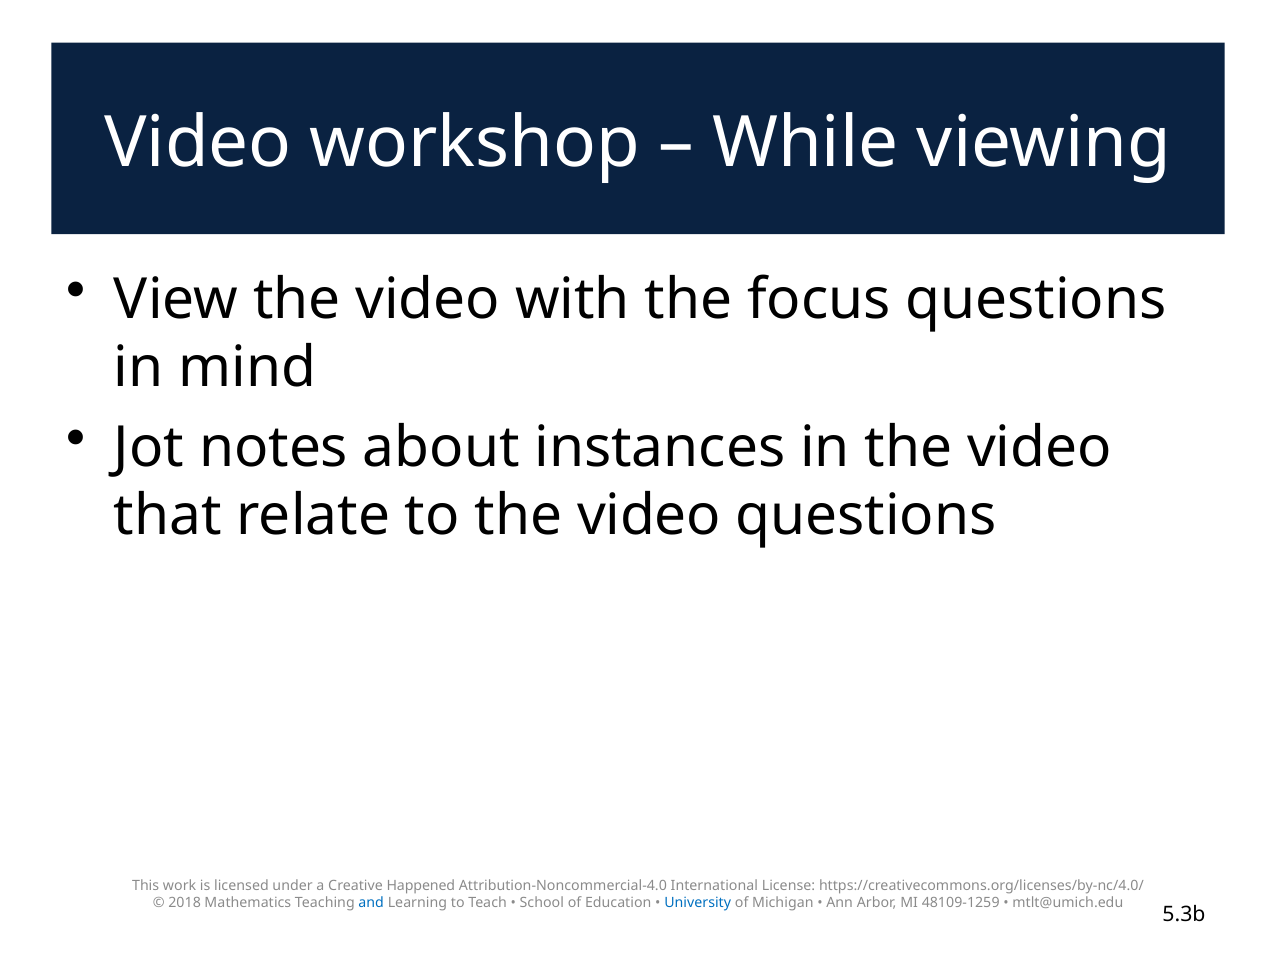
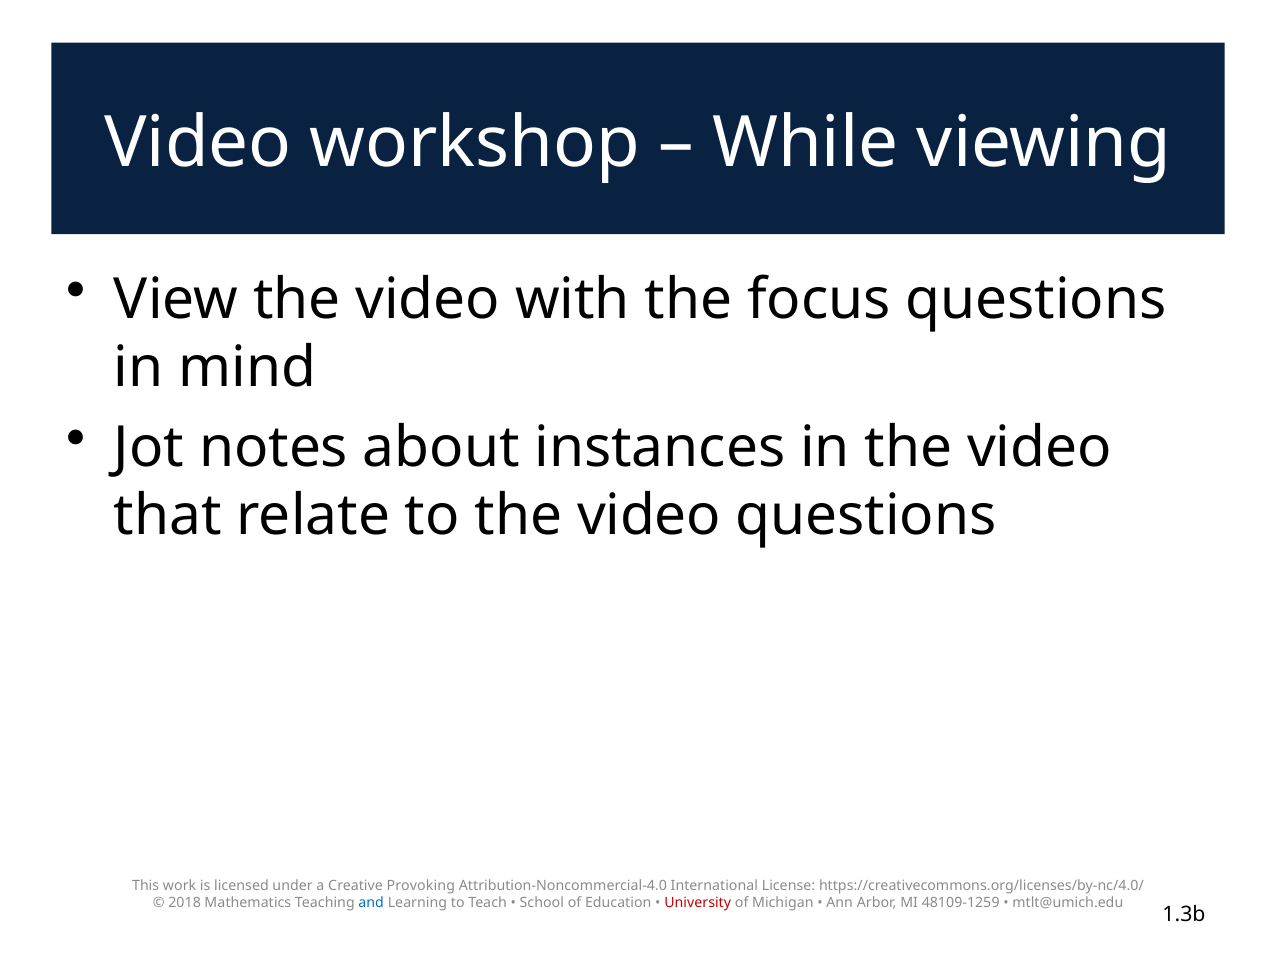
Happened: Happened -> Provoking
University colour: blue -> red
5.3b: 5.3b -> 1.3b
